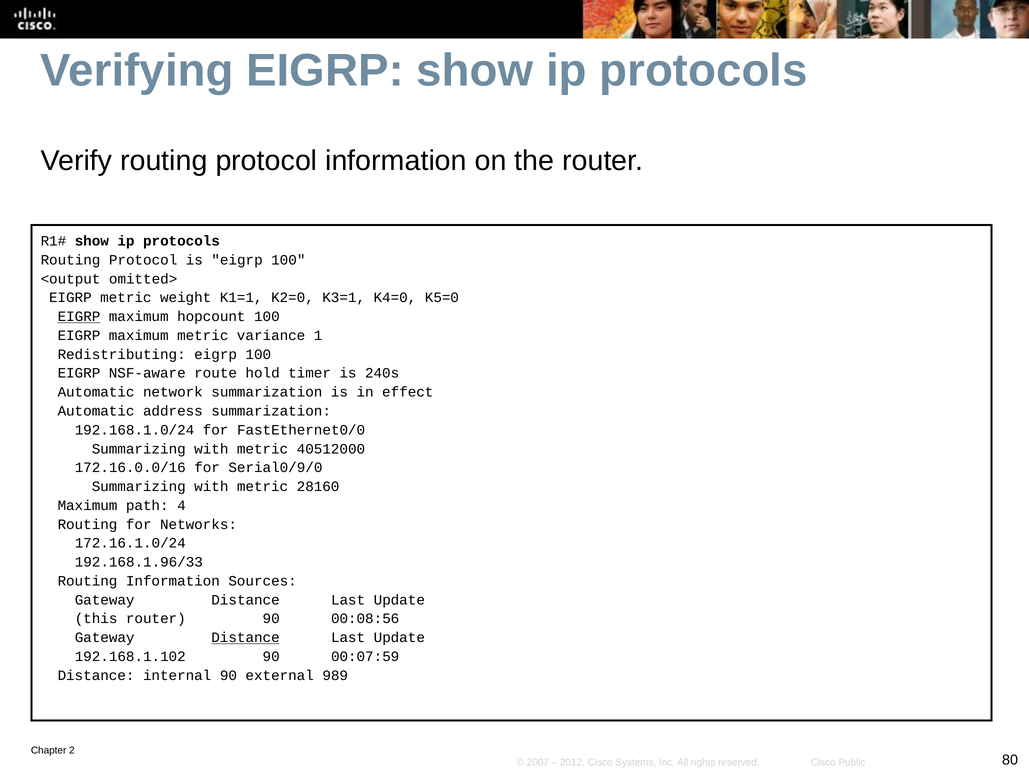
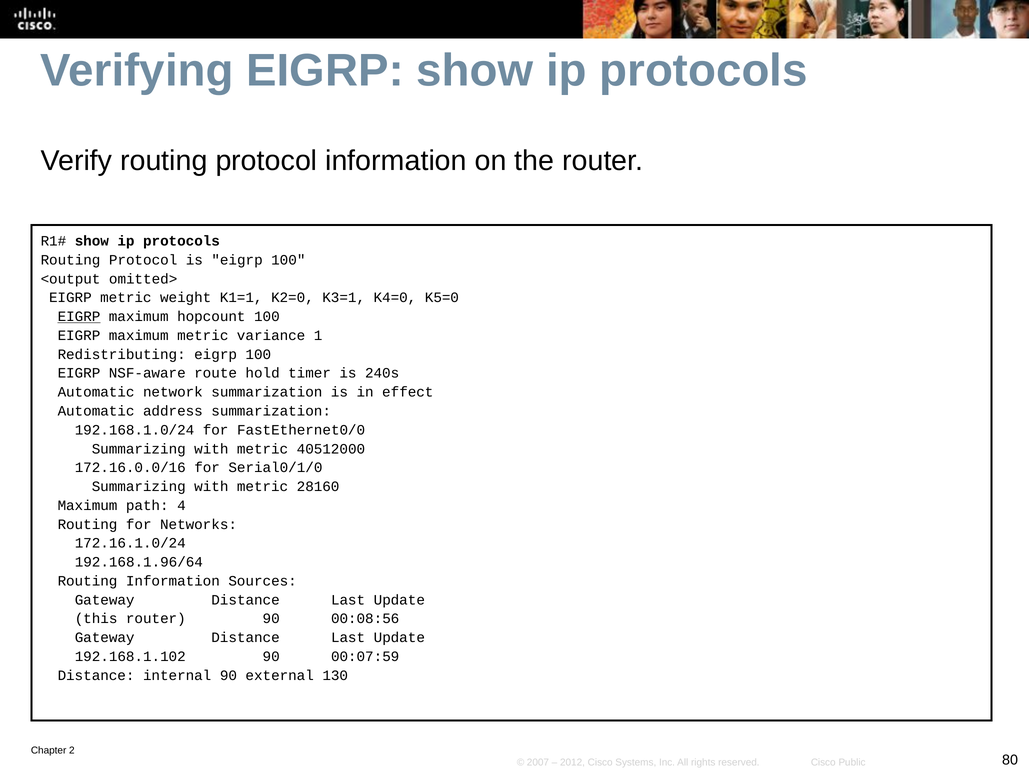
Serial0/9/0: Serial0/9/0 -> Serial0/1/0
192.168.1.96/33: 192.168.1.96/33 -> 192.168.1.96/64
Distance at (246, 637) underline: present -> none
989: 989 -> 130
